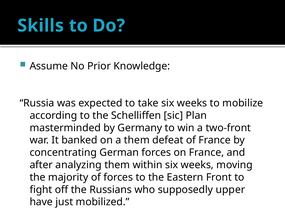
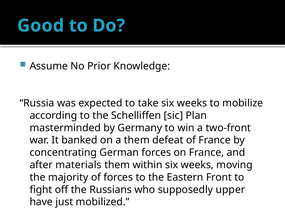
Skills: Skills -> Good
analyzing: analyzing -> materials
